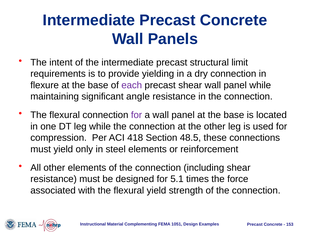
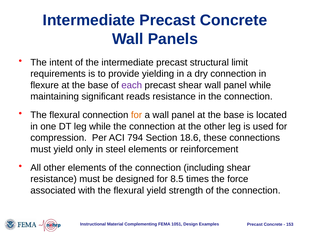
angle: angle -> reads
for at (136, 115) colour: purple -> orange
418: 418 -> 794
48.5: 48.5 -> 18.6
5.1: 5.1 -> 8.5
